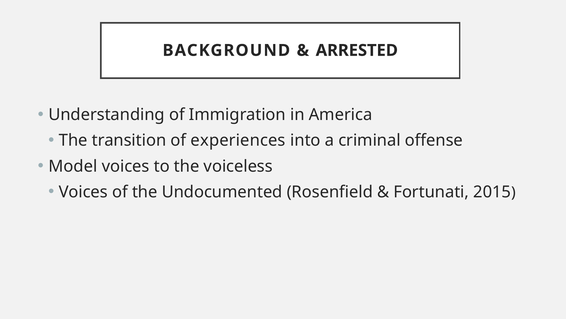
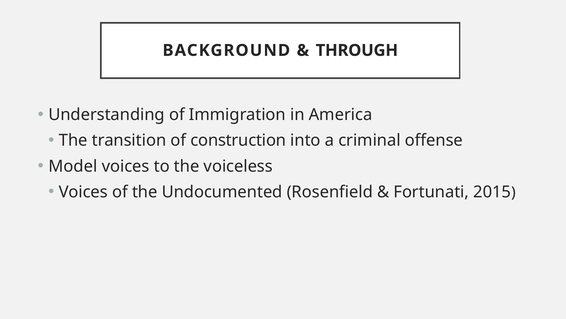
ARRESTED: ARRESTED -> THROUGH
experiences: experiences -> construction
